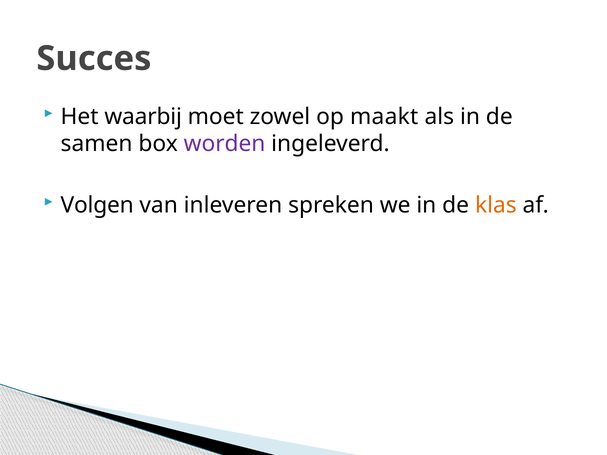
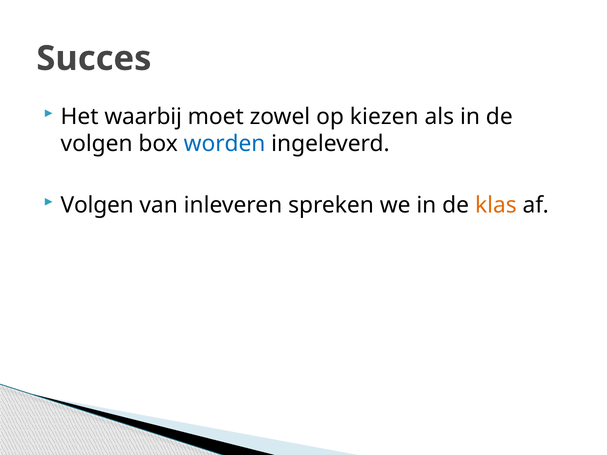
maakt: maakt -> kiezen
samen at (97, 144): samen -> volgen
worden colour: purple -> blue
